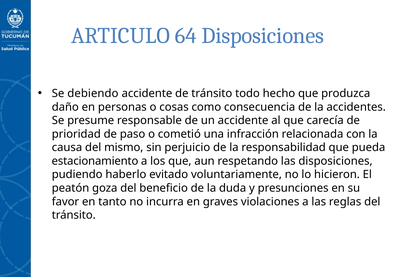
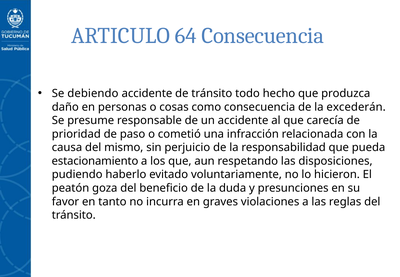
64 Disposiciones: Disposiciones -> Consecuencia
accidentes: accidentes -> excederán
